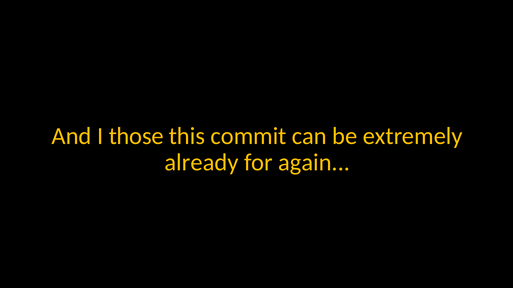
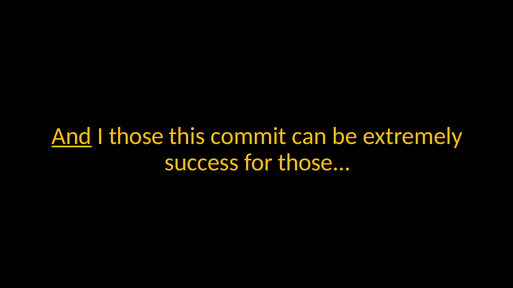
And underline: none -> present
already: already -> success
for again: again -> those
